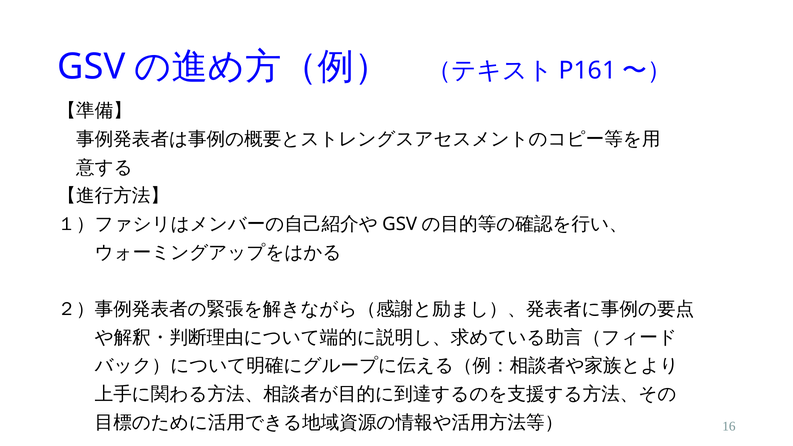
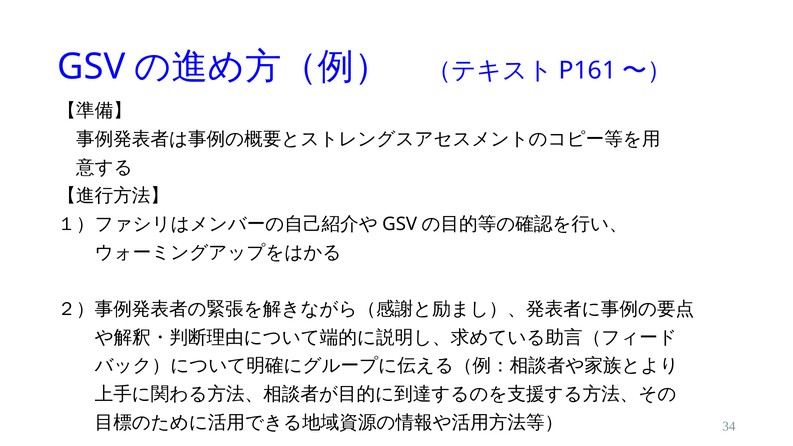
16: 16 -> 34
